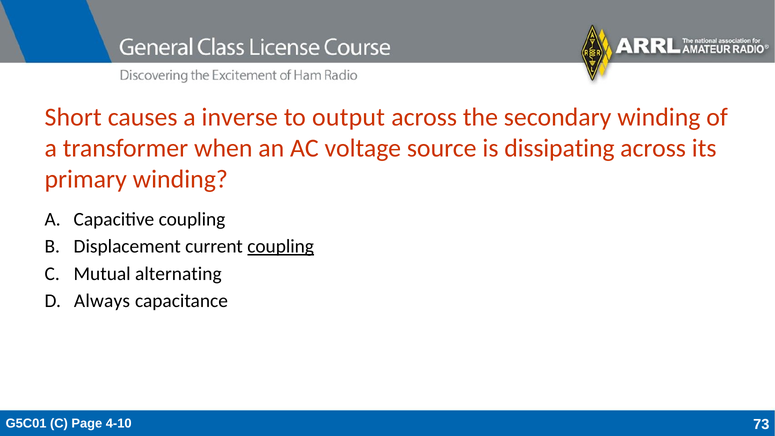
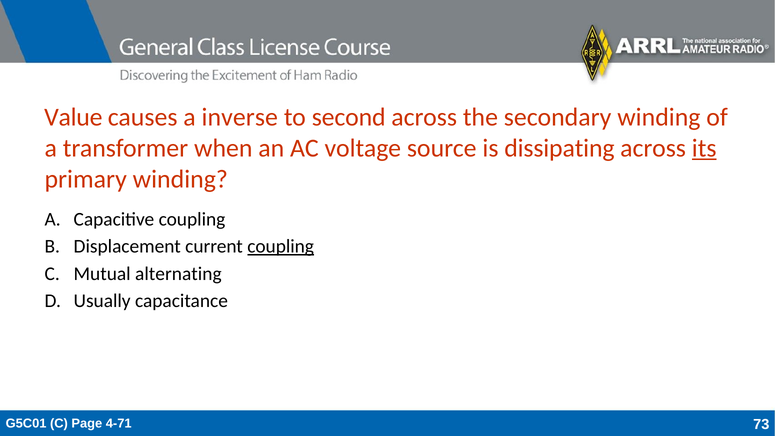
Short: Short -> Value
output: output -> second
its underline: none -> present
Always: Always -> Usually
4-10: 4-10 -> 4-71
